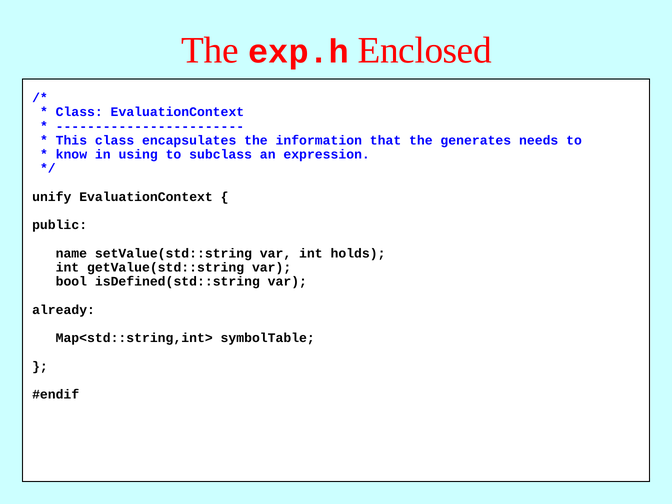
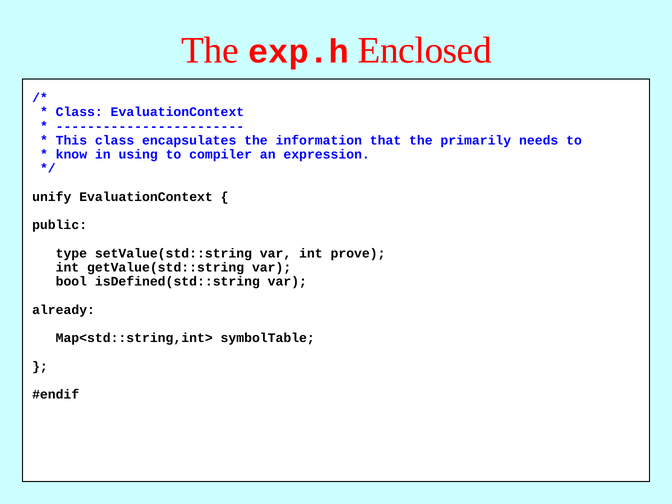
generates: generates -> primarily
to subclass: subclass -> compiler
name: name -> type
holds: holds -> prove
